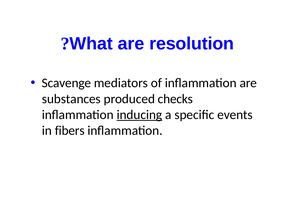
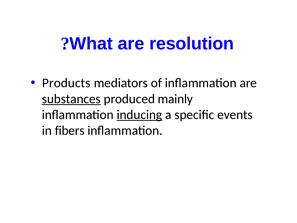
Scavenge: Scavenge -> Products
substances underline: none -> present
checks: checks -> mainly
